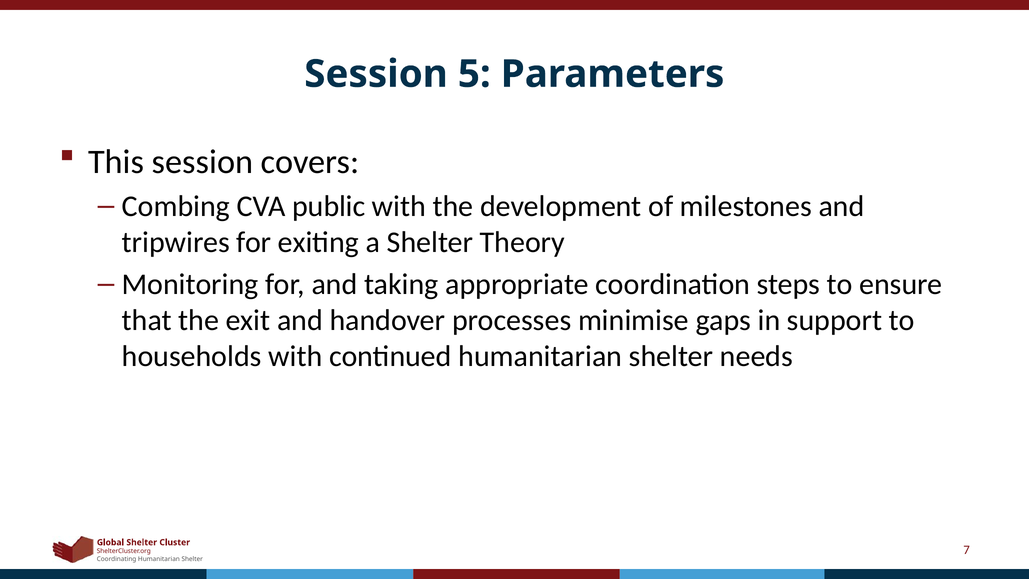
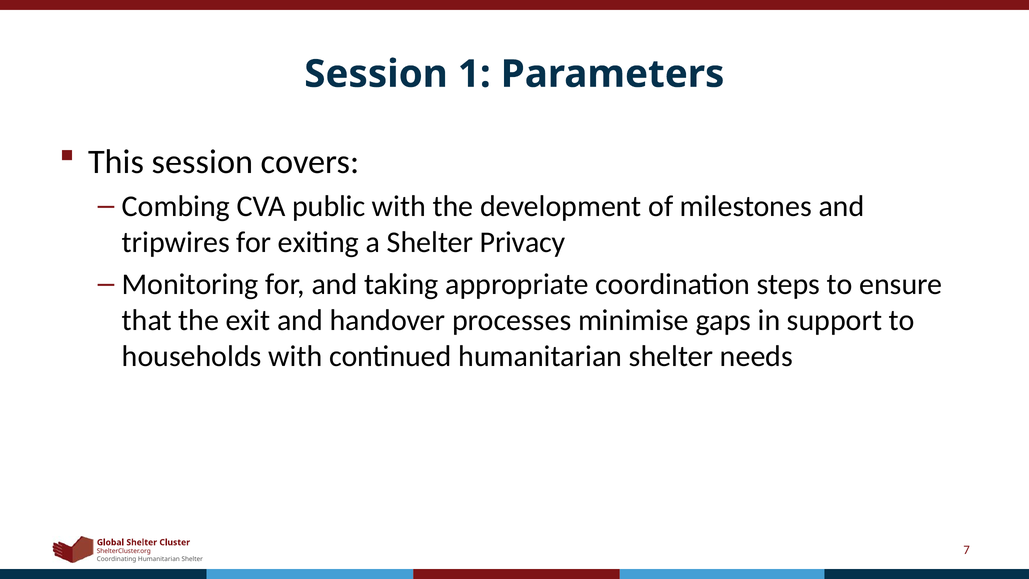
5: 5 -> 1
Theory: Theory -> Privacy
